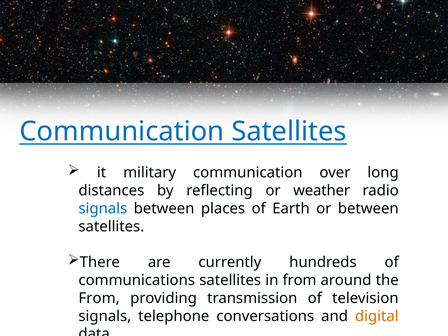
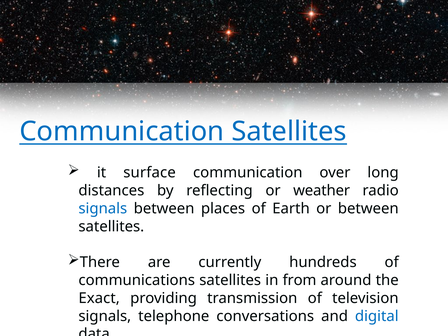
military: military -> surface
From at (99, 298): From -> Exact
digital colour: orange -> blue
